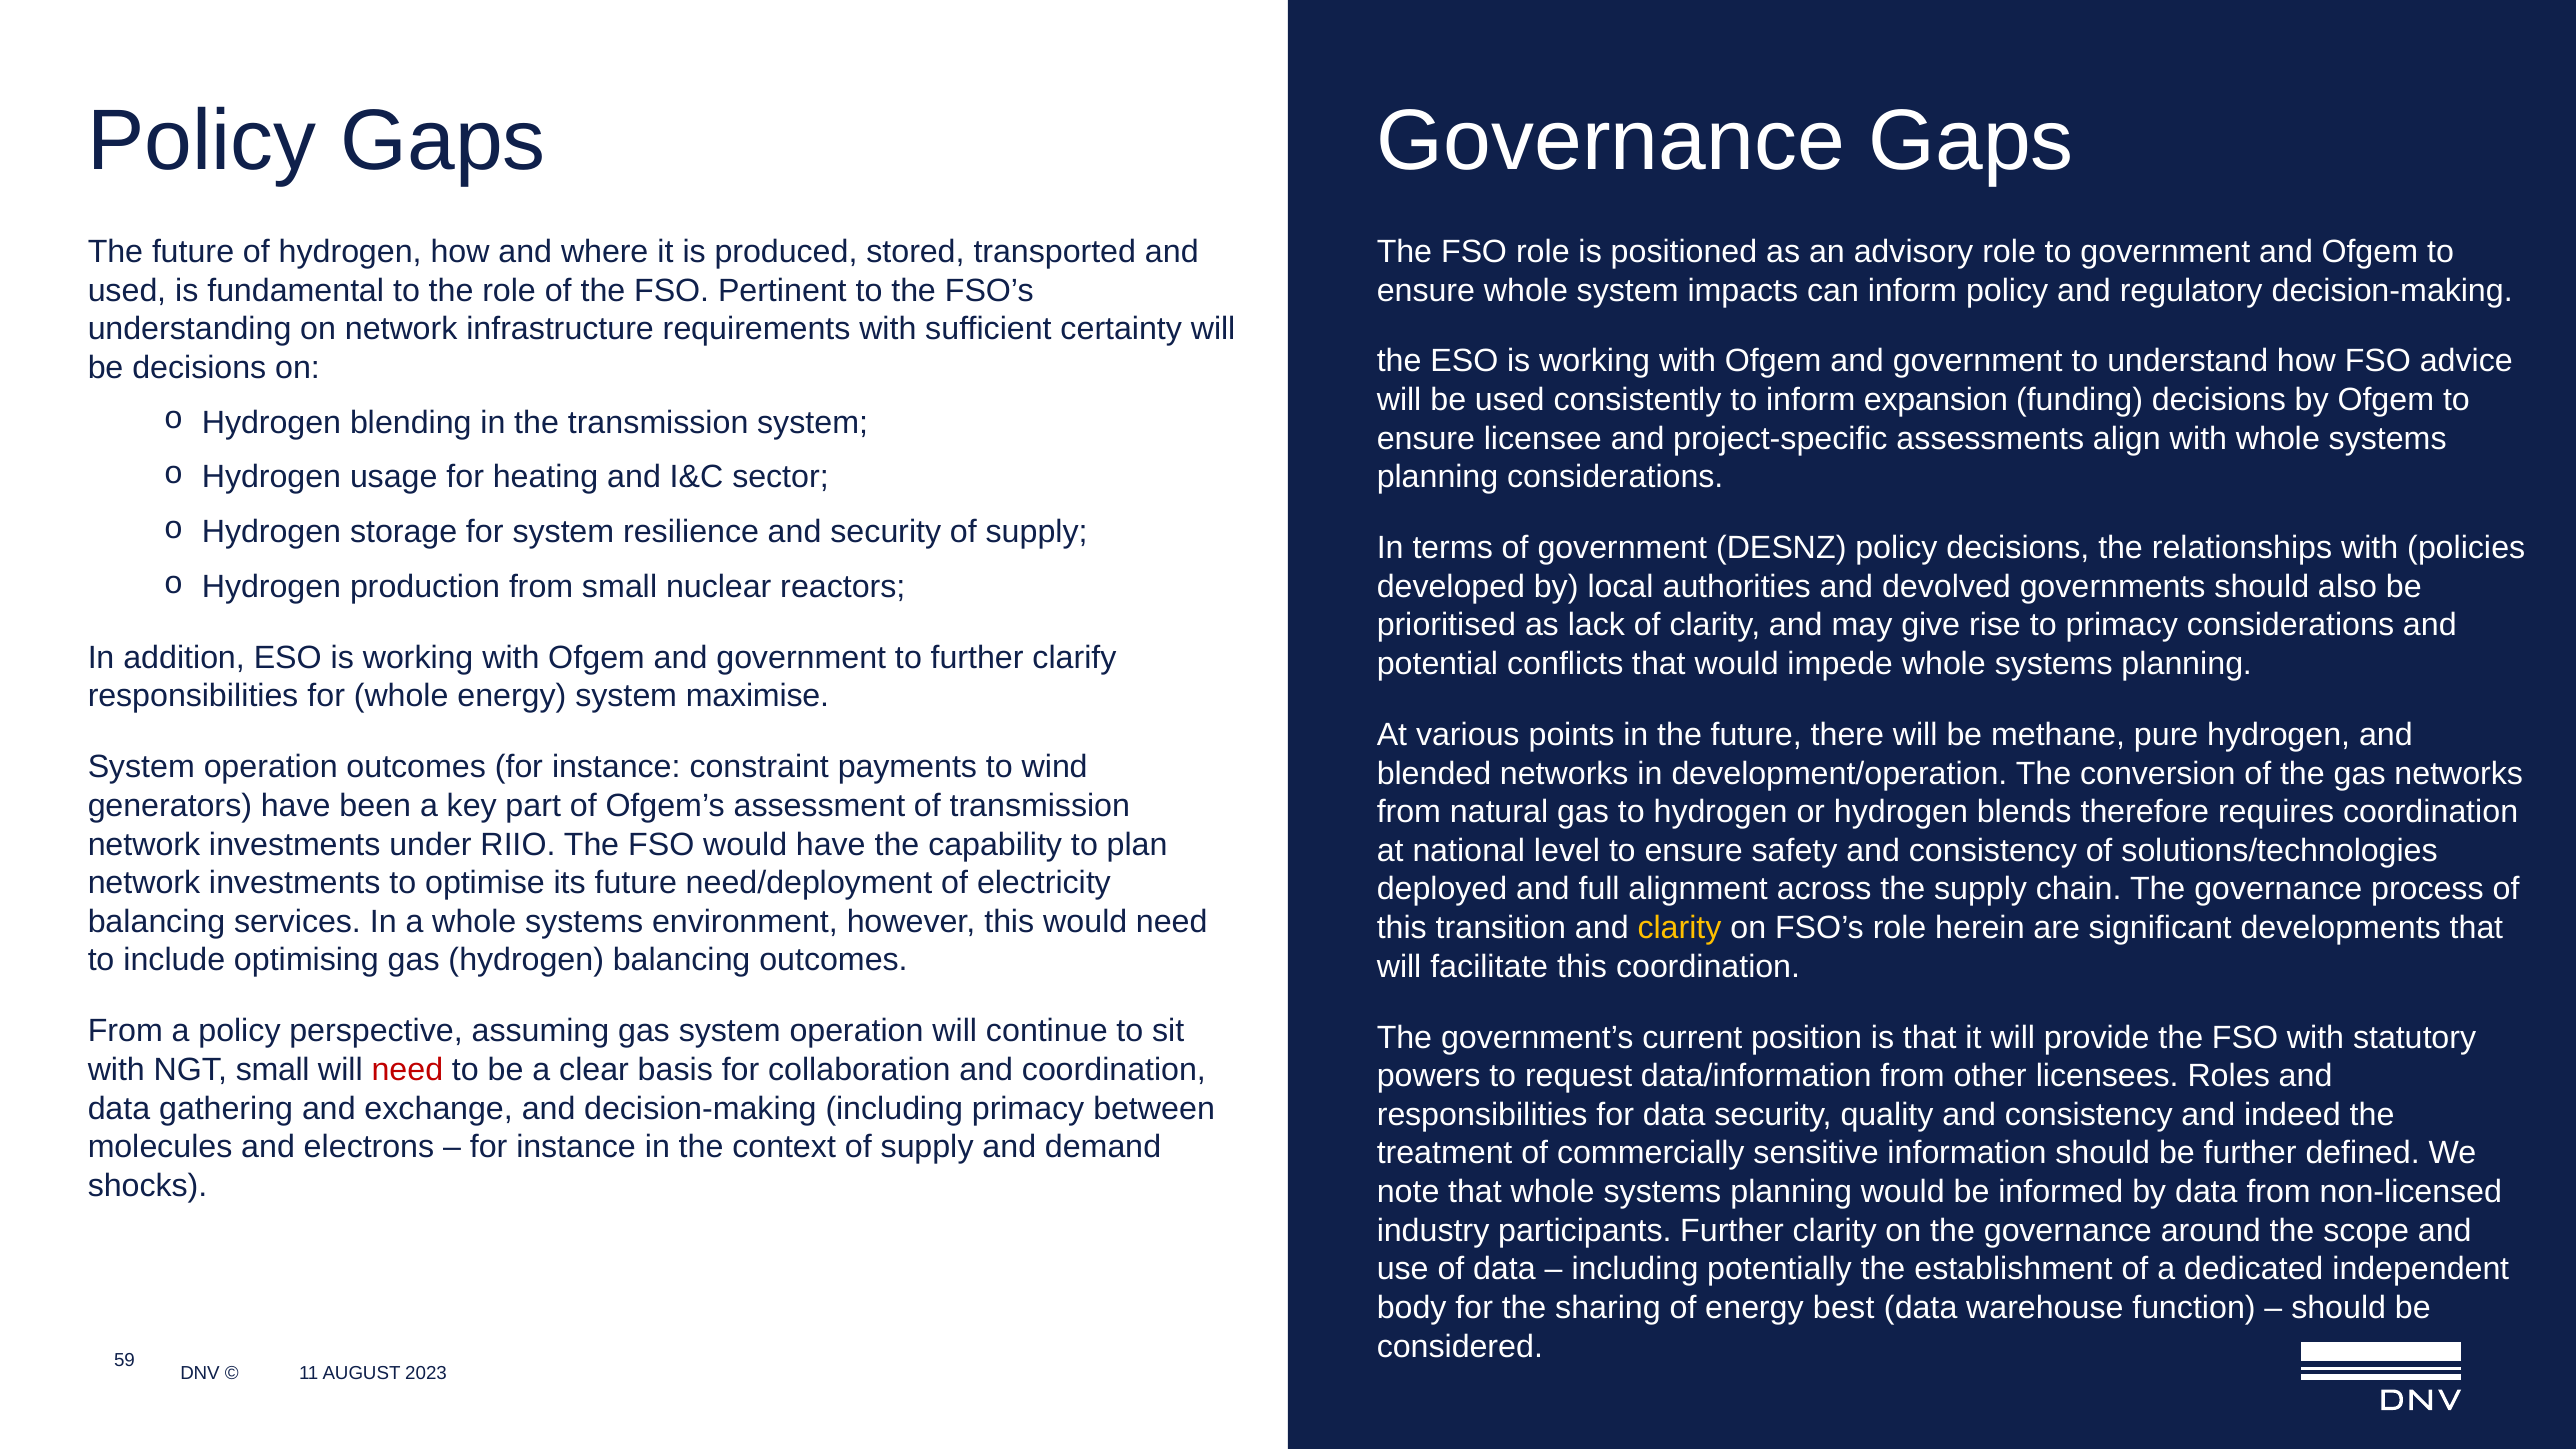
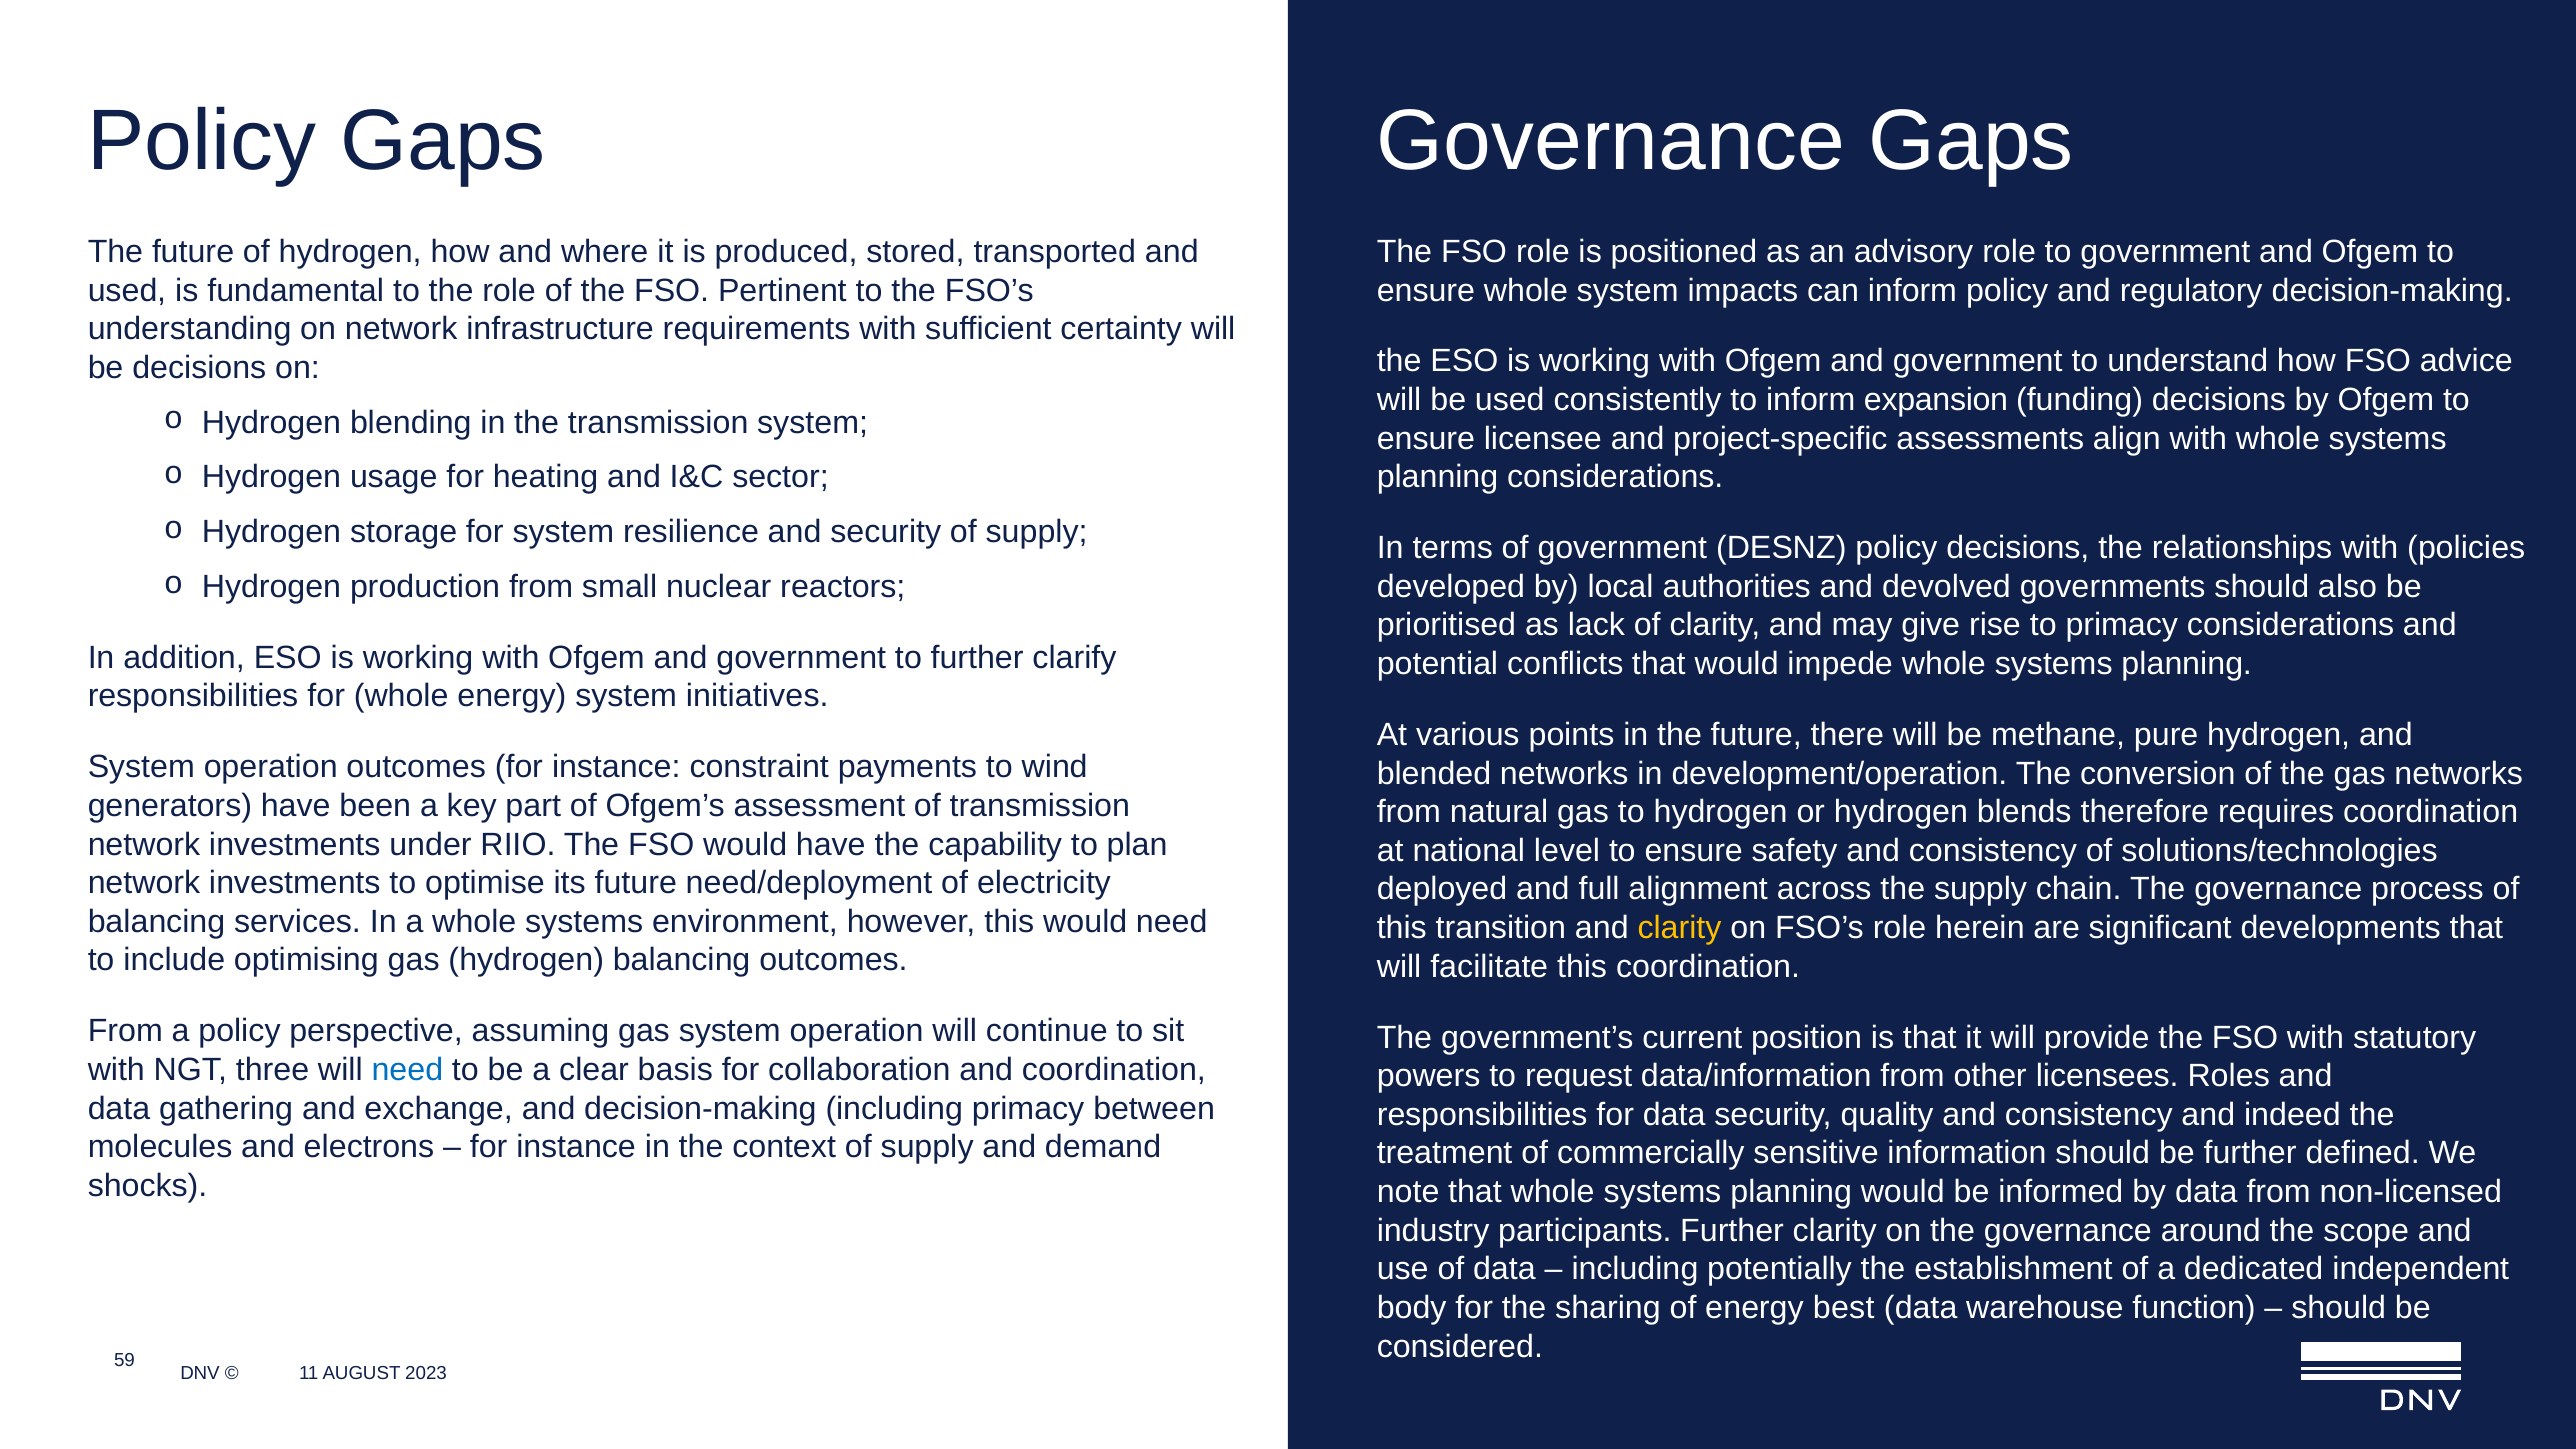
maximise: maximise -> initiatives
NGT small: small -> three
need at (407, 1070) colour: red -> blue
